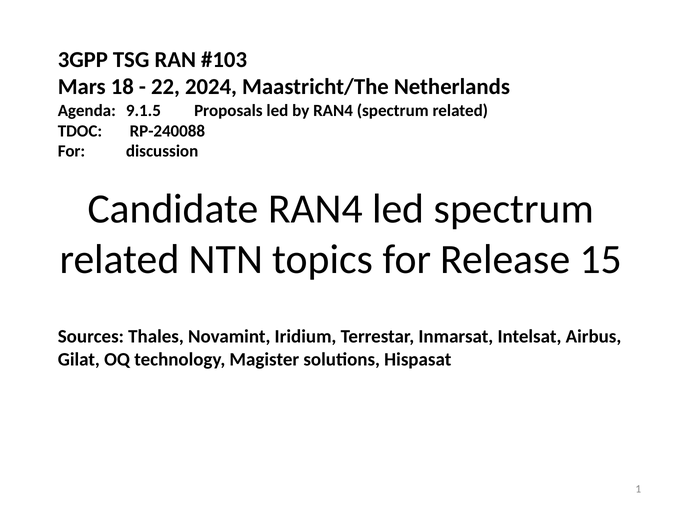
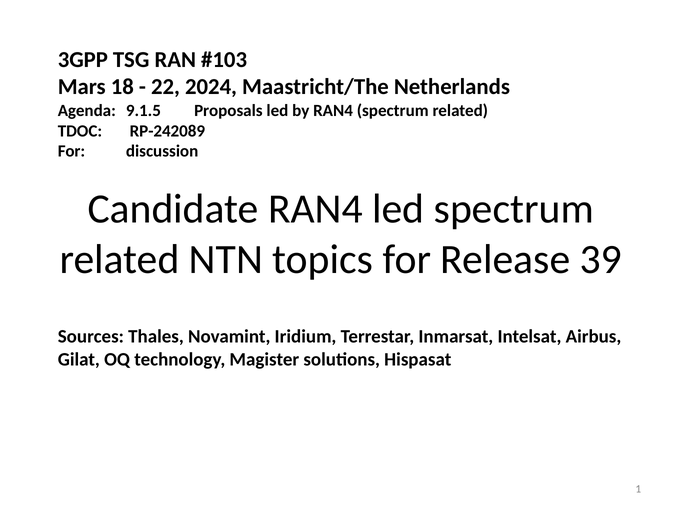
RP-240088: RP-240088 -> RP-242089
15: 15 -> 39
